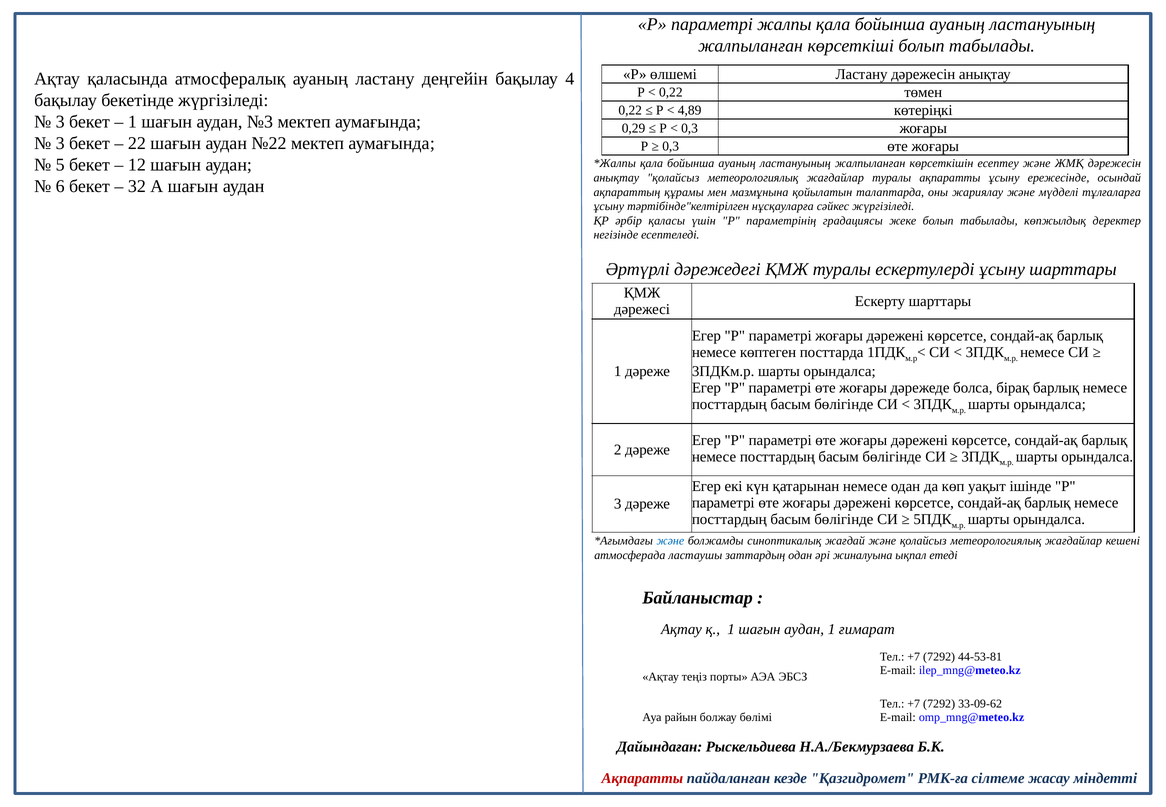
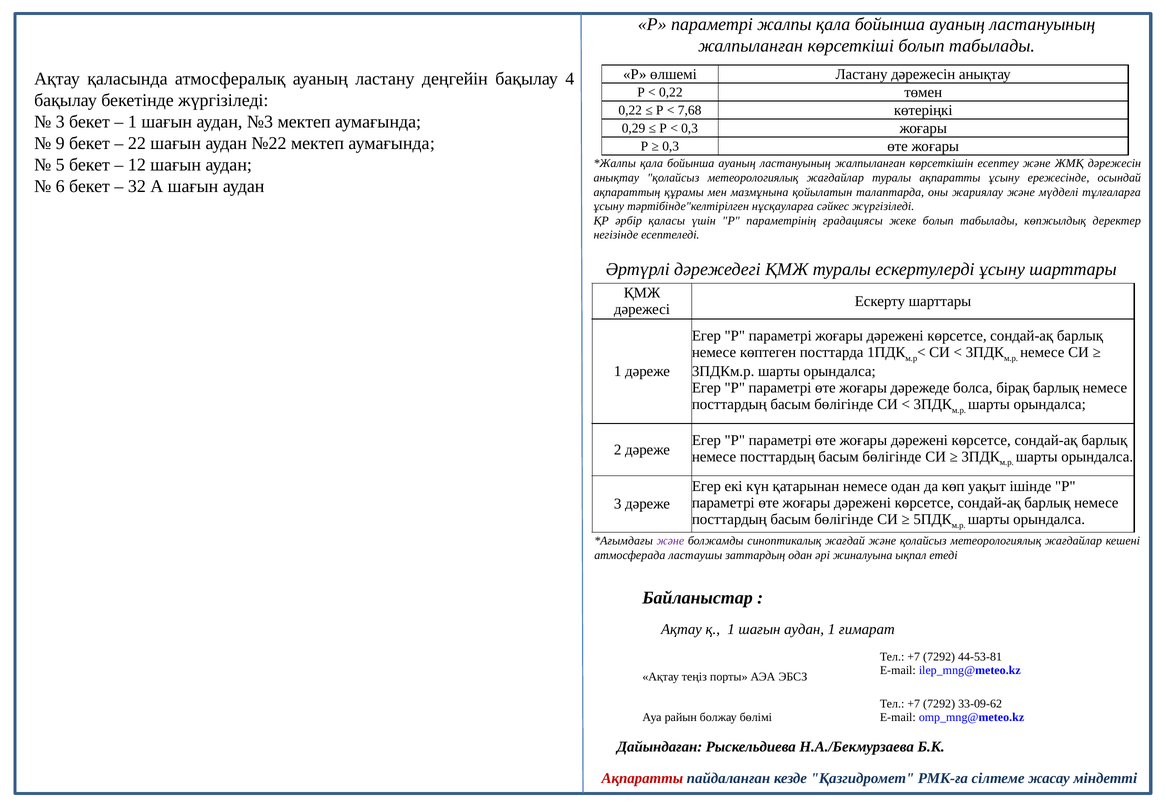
4,89: 4,89 -> 7,68
3 at (60, 143): 3 -> 9
және at (670, 541) colour: blue -> purple
